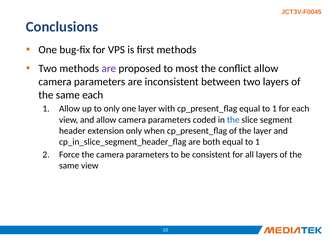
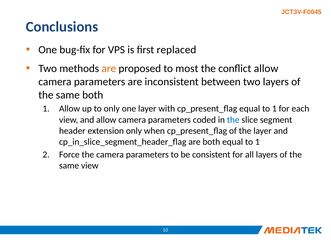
first methods: methods -> replaced
are at (109, 68) colour: purple -> orange
same each: each -> both
